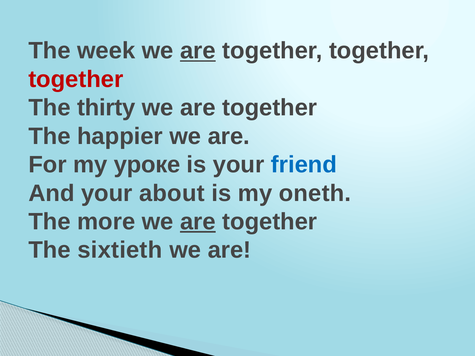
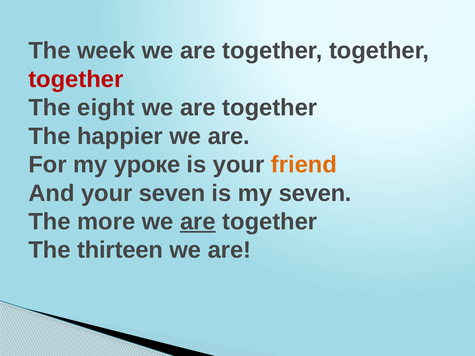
are at (198, 51) underline: present -> none
thirty: thirty -> eight
friend colour: blue -> orange
your about: about -> seven
my oneth: oneth -> seven
sixtieth: sixtieth -> thirteen
